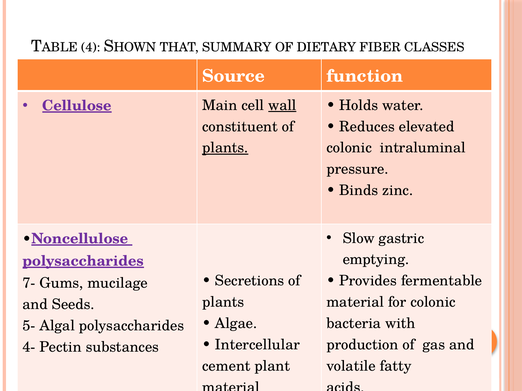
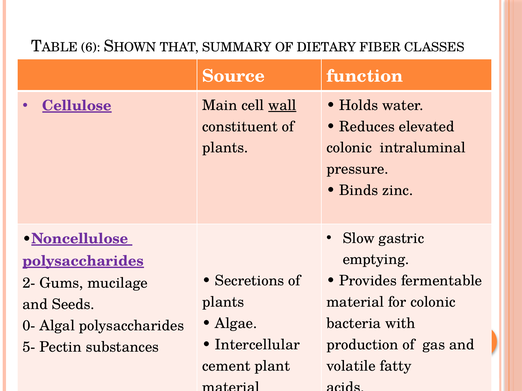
4: 4 -> 6
plants at (225, 148) underline: present -> none
7-: 7- -> 2-
5-: 5- -> 0-
4-: 4- -> 5-
